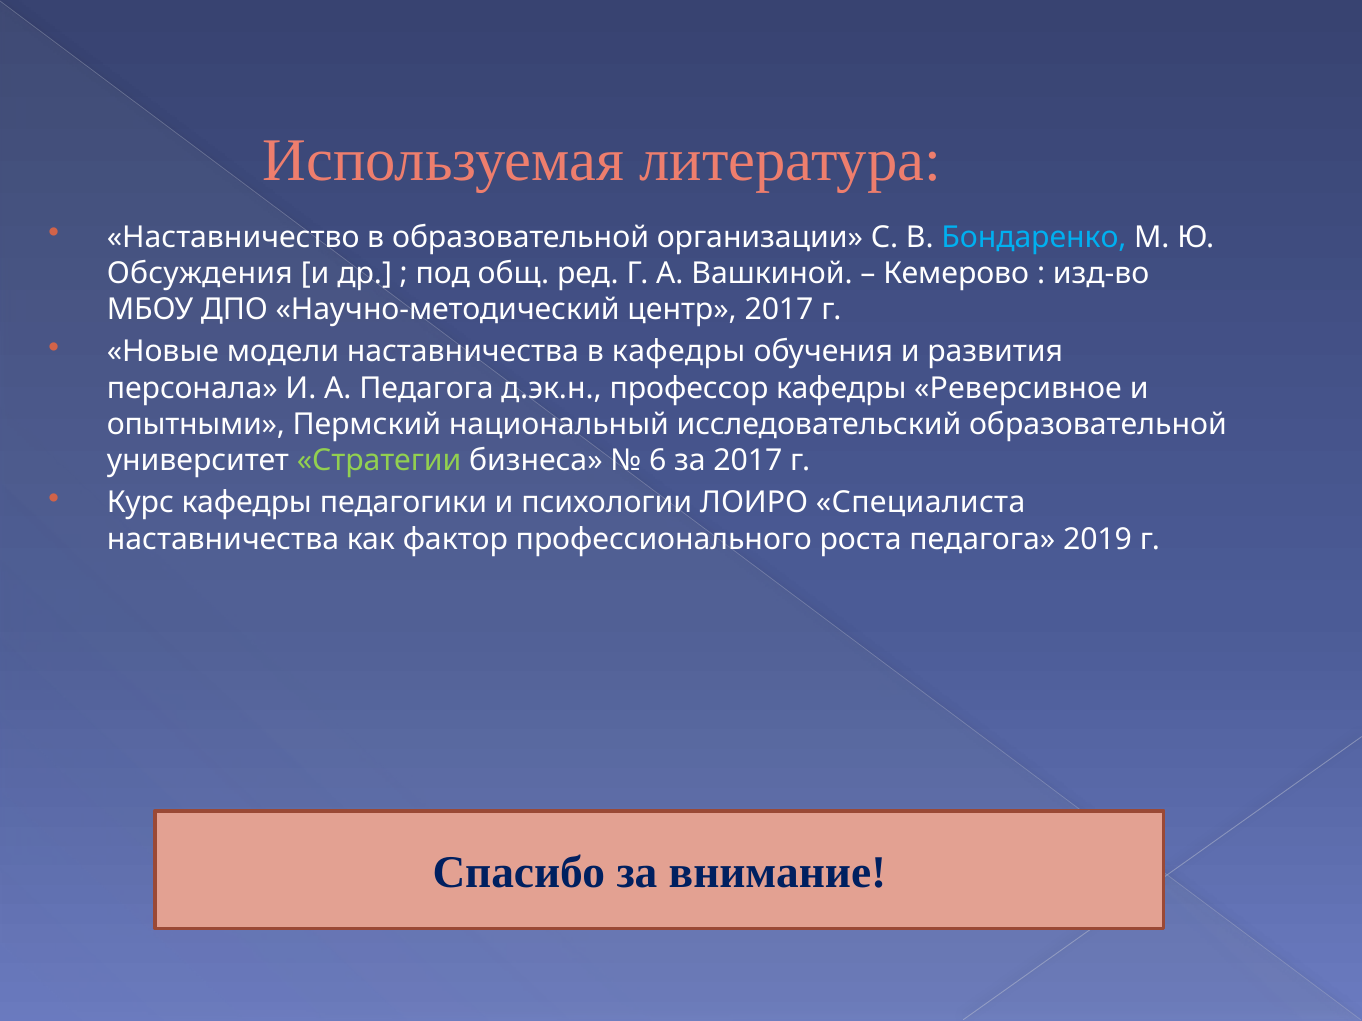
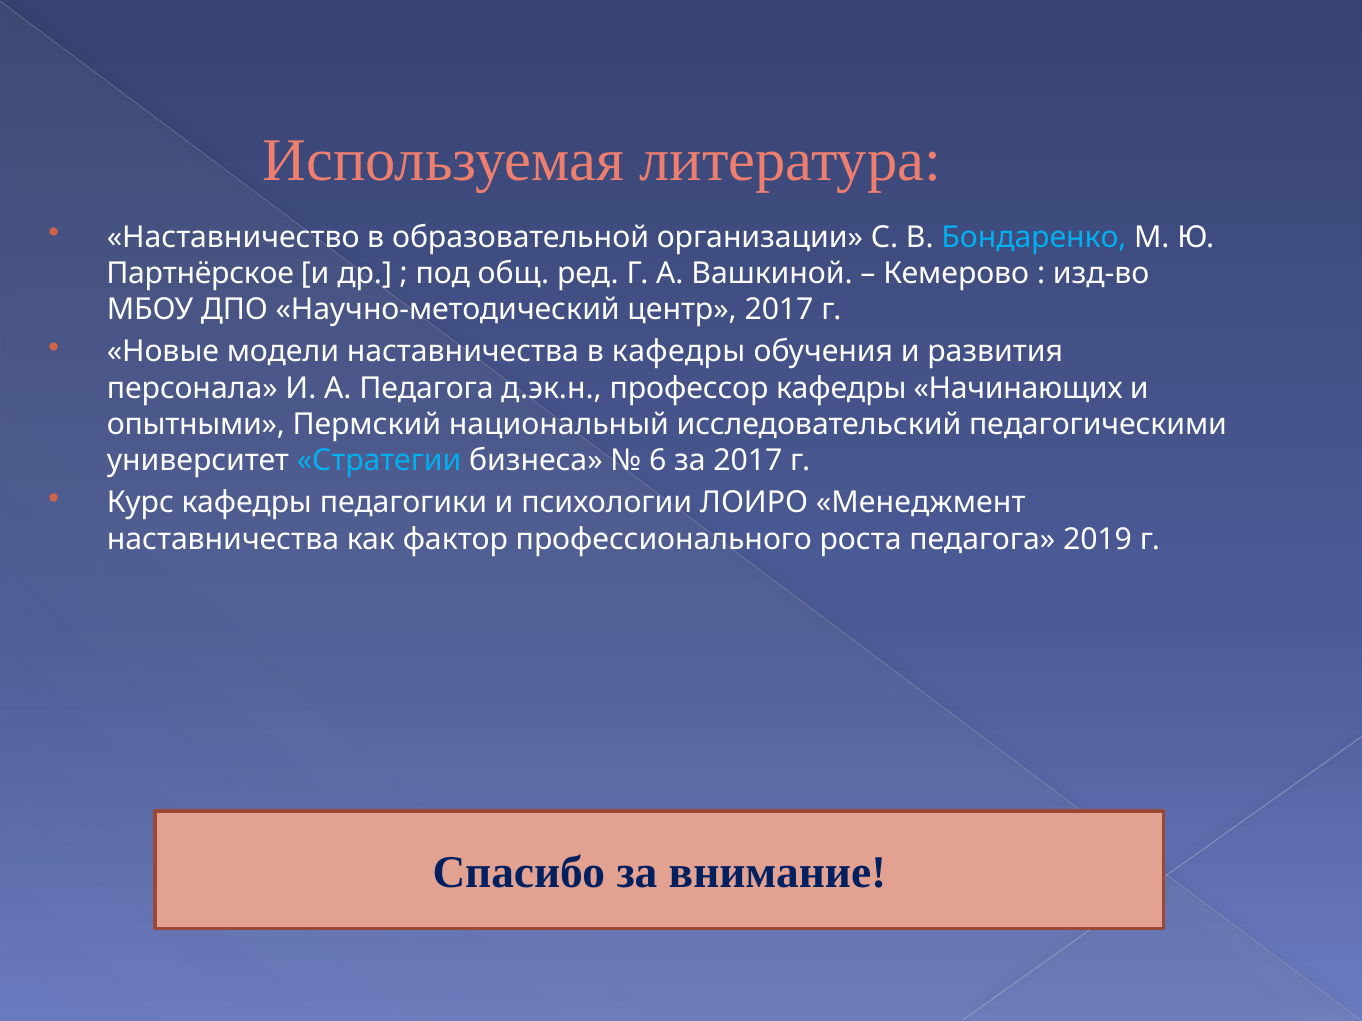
Обсуждения: Обсуждения -> Партнёрское
Реверсивное: Реверсивное -> Начинающих
исследовательский образовательной: образовательной -> педагогическими
Стратегии colour: light green -> light blue
Специалиста: Специалиста -> Менеджмент
